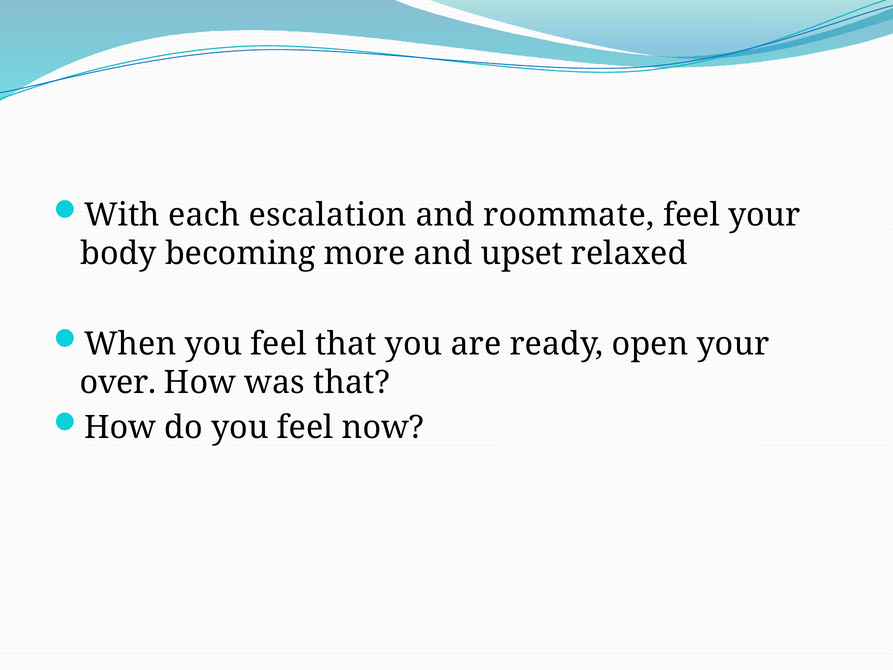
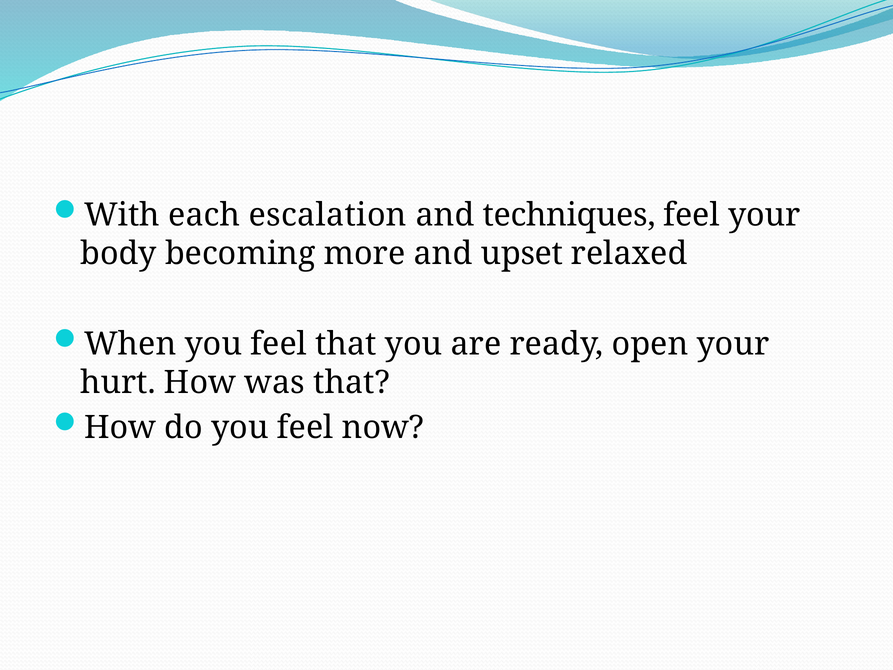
roommate: roommate -> techniques
over: over -> hurt
